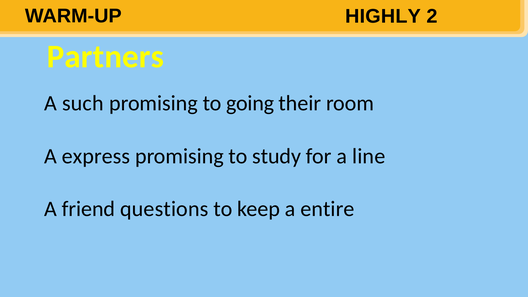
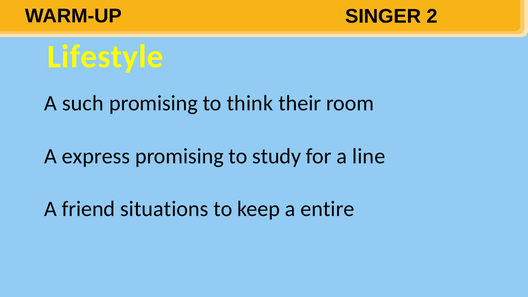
HIGHLY: HIGHLY -> SINGER
Partners: Partners -> Lifestyle
going: going -> think
questions: questions -> situations
